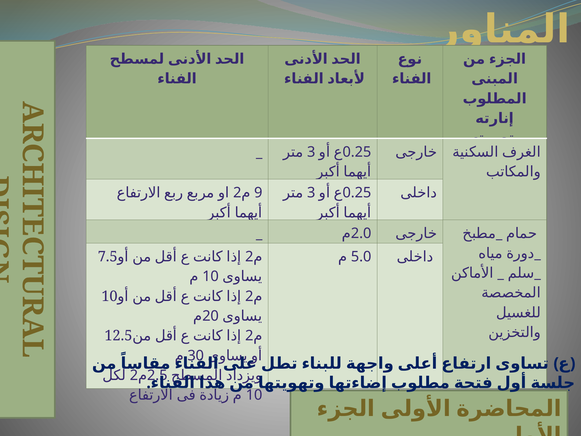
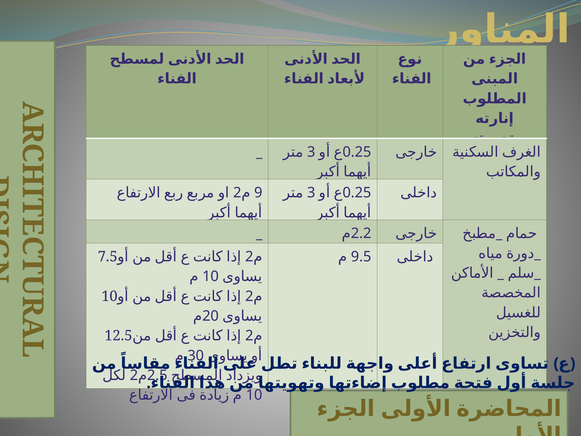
2.0: 2.0 -> 2.2
5.0: 5.0 -> 9.5
